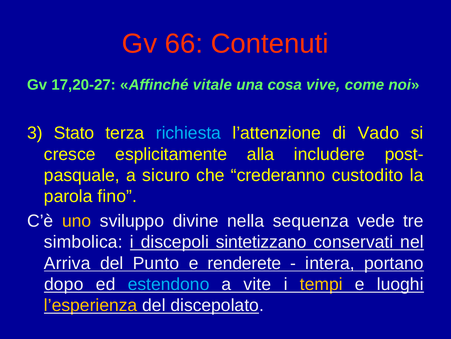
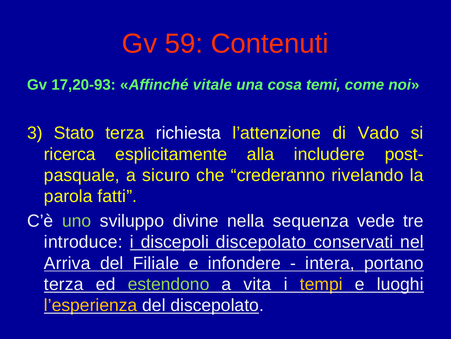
66: 66 -> 59
17,20-27: 17,20-27 -> 17,20-93
vive: vive -> temi
richiesta colour: light blue -> white
cresce: cresce -> ricerca
custodito: custodito -> rivelando
fino: fino -> fatti
uno colour: yellow -> light green
simbolica: simbolica -> introduce
discepoli sintetizzano: sintetizzano -> discepolato
Punto: Punto -> Filiale
renderete: renderete -> infondere
dopo at (64, 284): dopo -> terza
estendono colour: light blue -> light green
vite: vite -> vita
